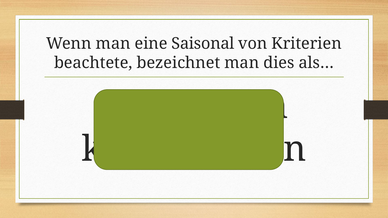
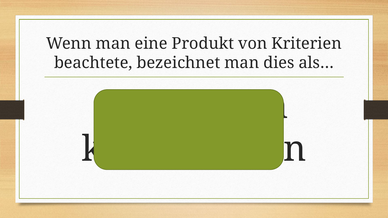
Saisonal: Saisonal -> Produkt
